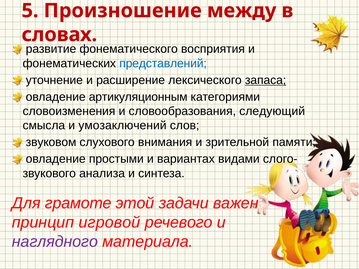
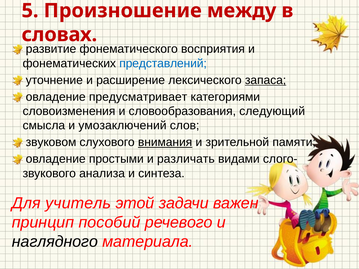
артикуляционным: артикуляционным -> предусматривает
внимания underline: none -> present
вариантах: вариантах -> различать
грамоте: грамоте -> учитель
игровой: игровой -> пособий
наглядного colour: purple -> black
